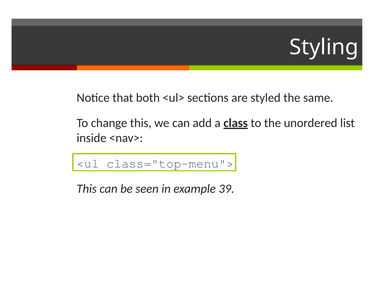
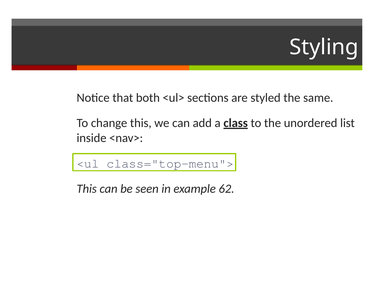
39: 39 -> 62
